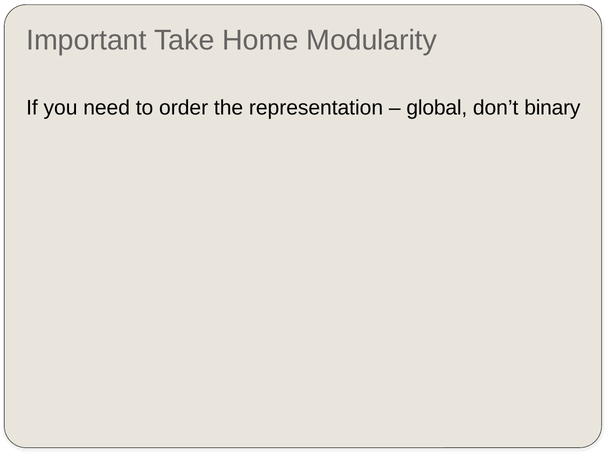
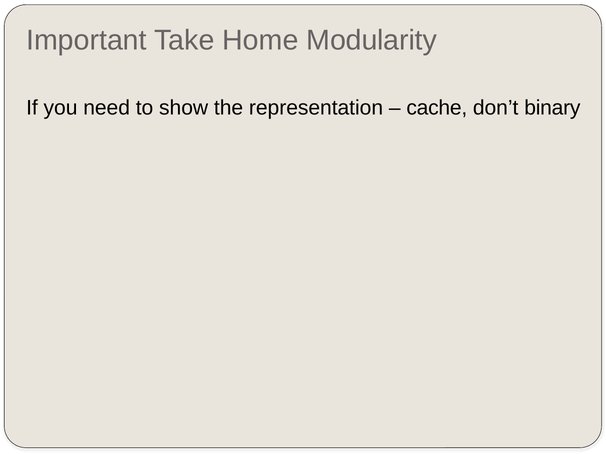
order: order -> show
global: global -> cache
